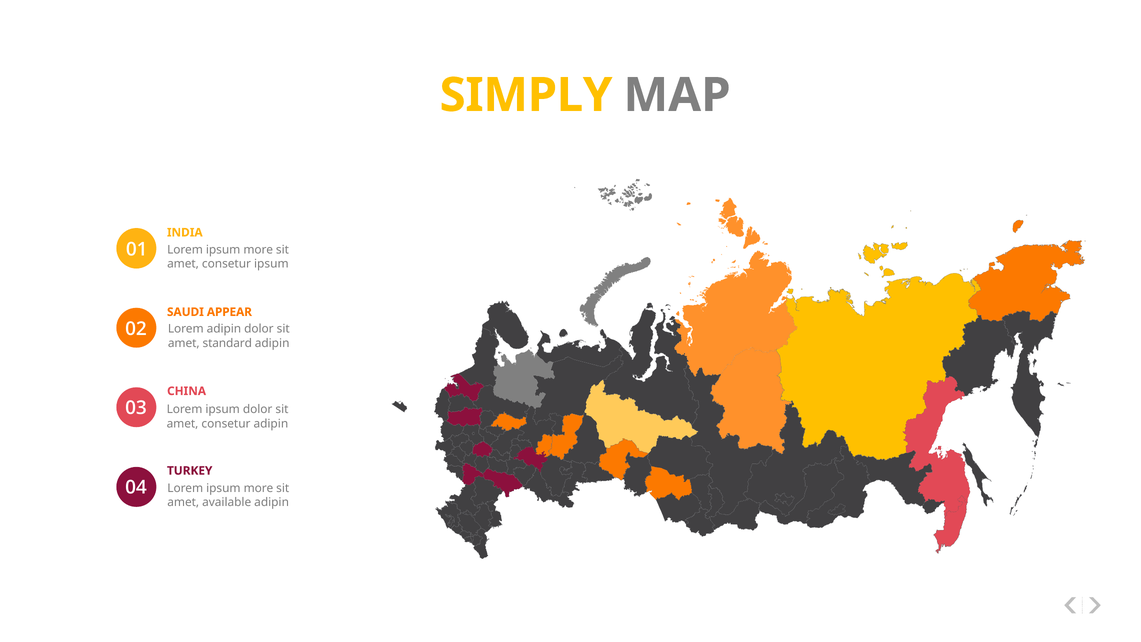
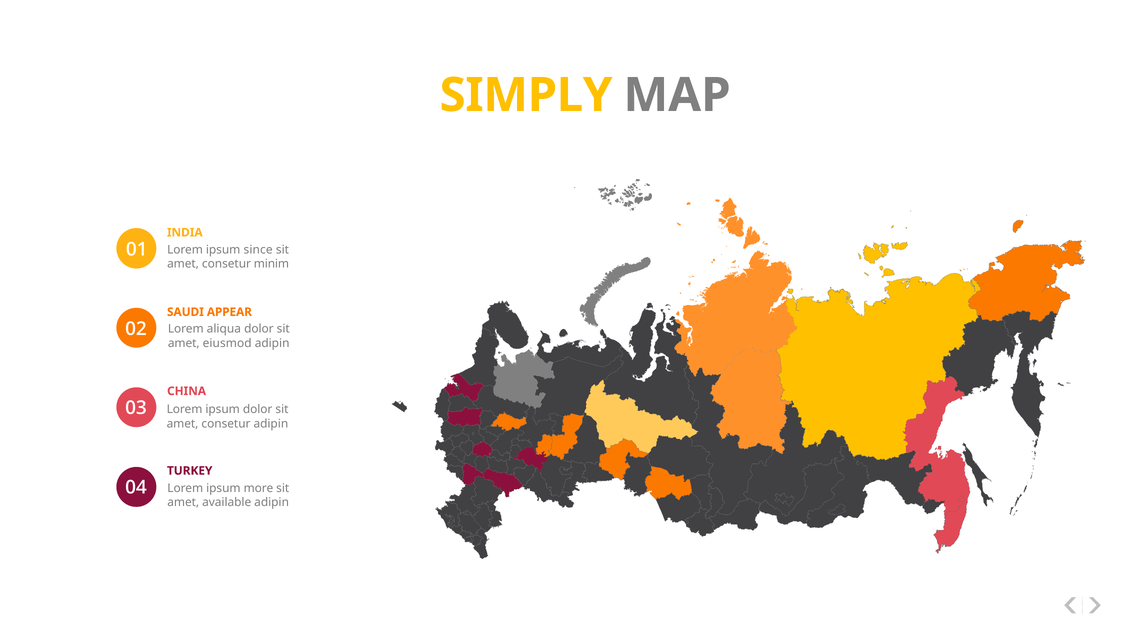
more at (258, 250): more -> since
consetur ipsum: ipsum -> minim
Lorem adipin: adipin -> aliqua
standard: standard -> eiusmod
